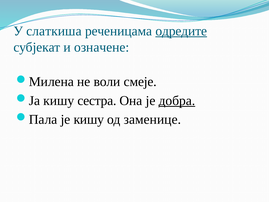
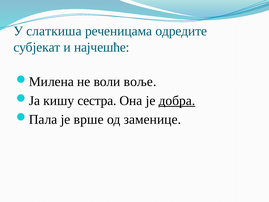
одредите underline: present -> none
означене: означене -> најчешће
смеје: смеје -> воље
је кишу: кишу -> врше
